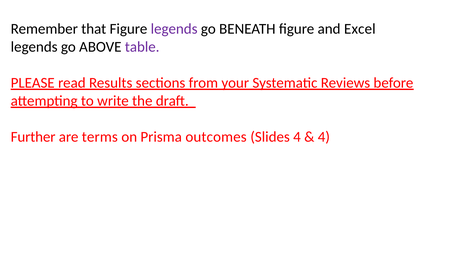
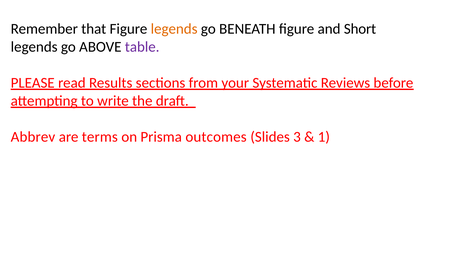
legends at (174, 29) colour: purple -> orange
Excel: Excel -> Short
Further: Further -> Abbrev
Slides 4: 4 -> 3
4 at (324, 137): 4 -> 1
